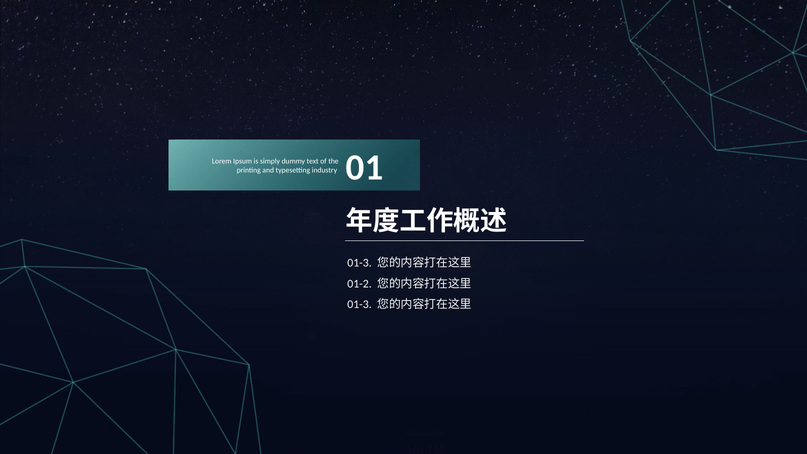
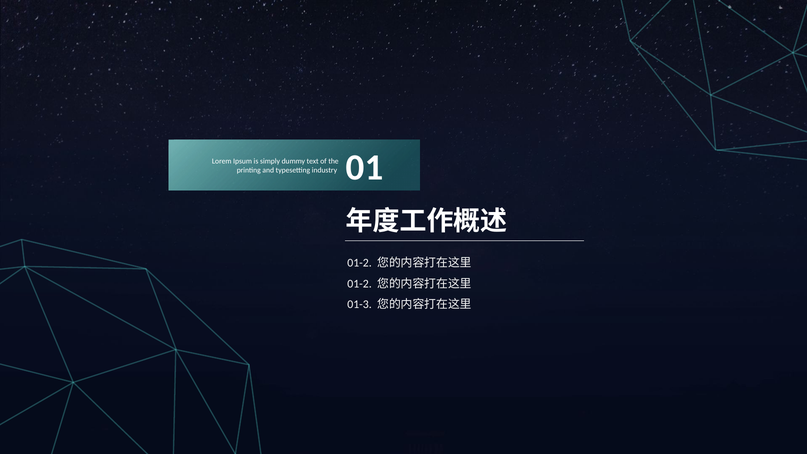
01-3 at (360, 263): 01-3 -> 01-2
